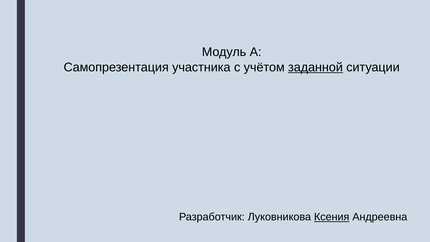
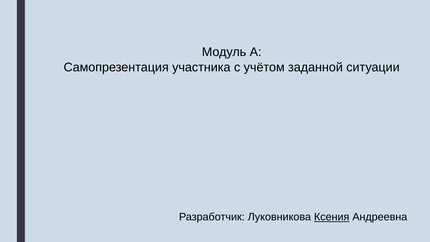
заданной underline: present -> none
